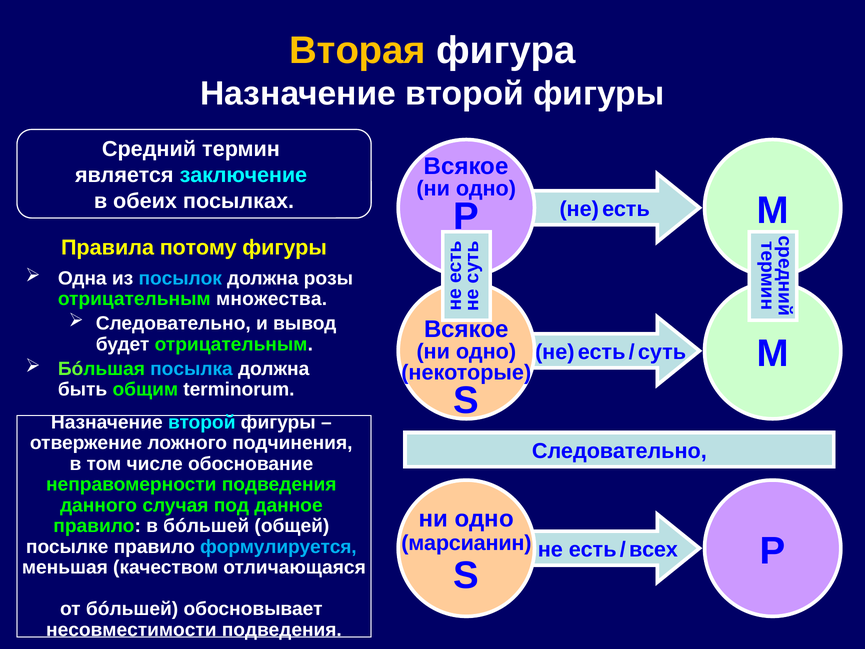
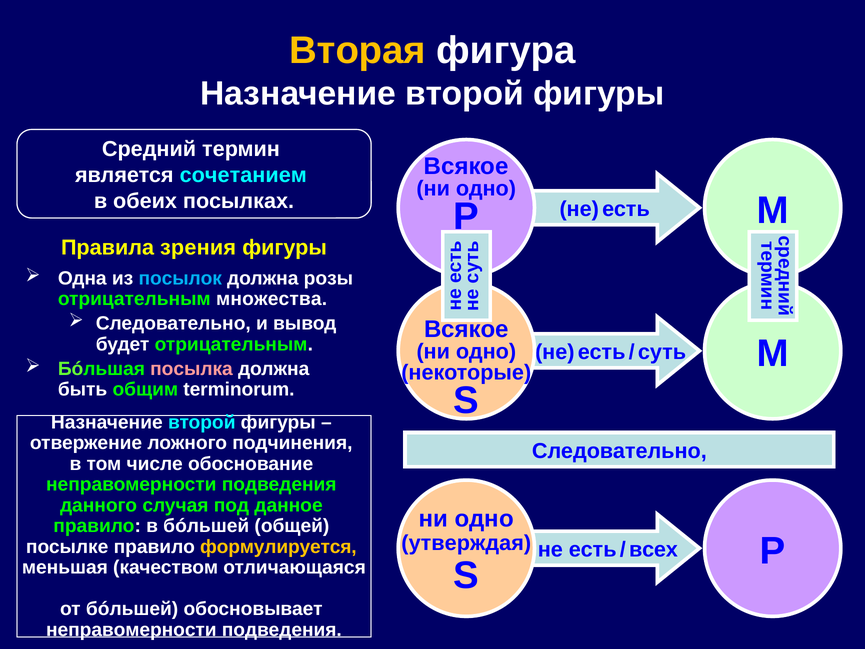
заключение: заключение -> сочетанием
потому: потому -> зрения
посылка colour: light blue -> pink
марсианин: марсианин -> утверждая
формулируется colour: light blue -> yellow
несовместимости at (131, 630): несовместимости -> неправомерности
